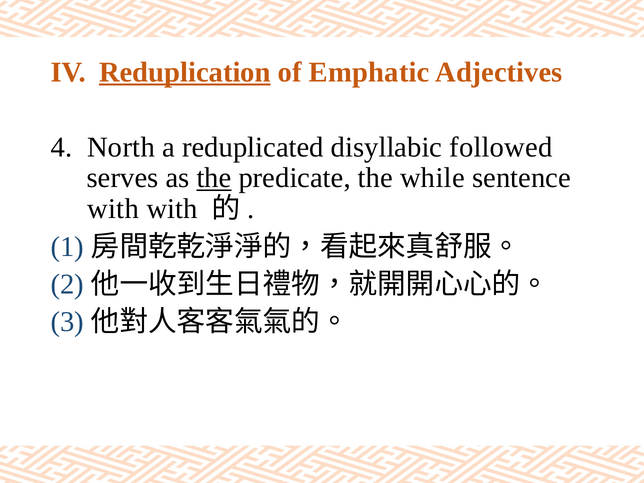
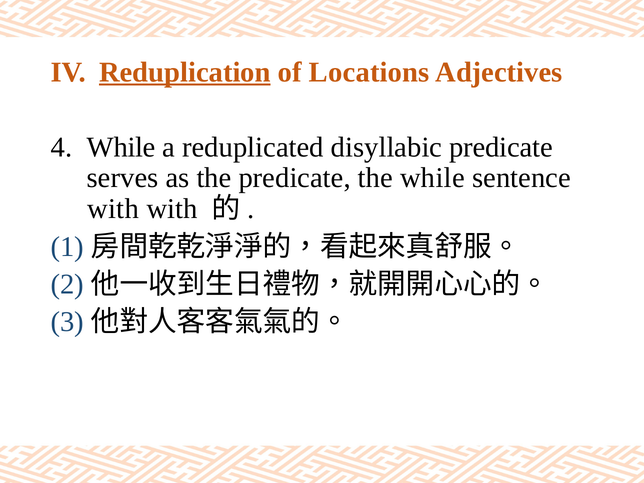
Emphatic: Emphatic -> Locations
North at (121, 147): North -> While
disyllabic followed: followed -> predicate
the at (214, 178) underline: present -> none
